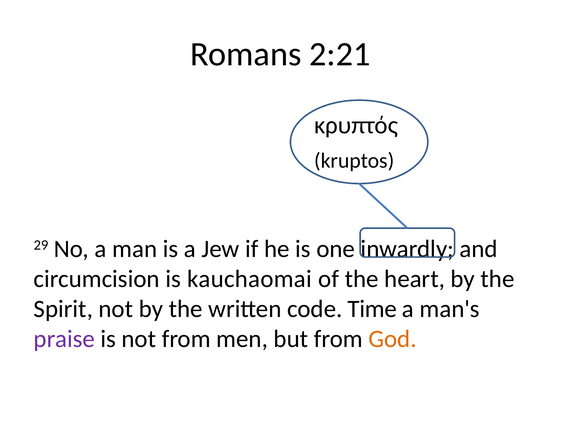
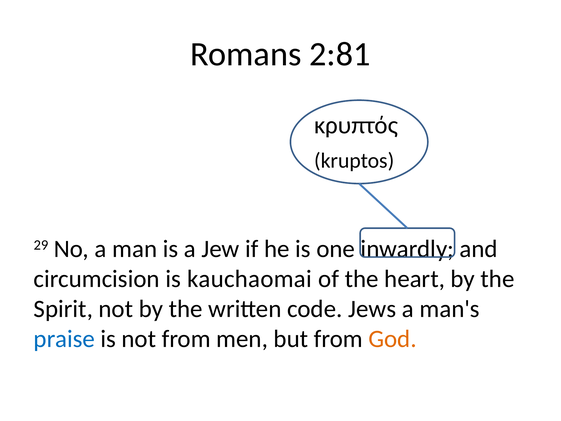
2:21: 2:21 -> 2:81
Time: Time -> Jews
praise colour: purple -> blue
